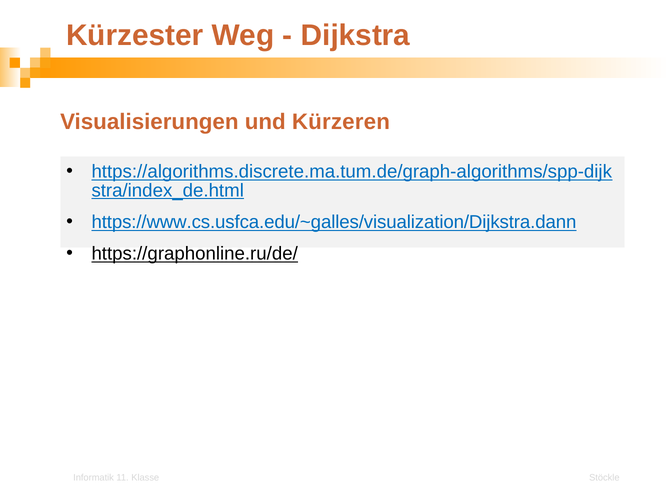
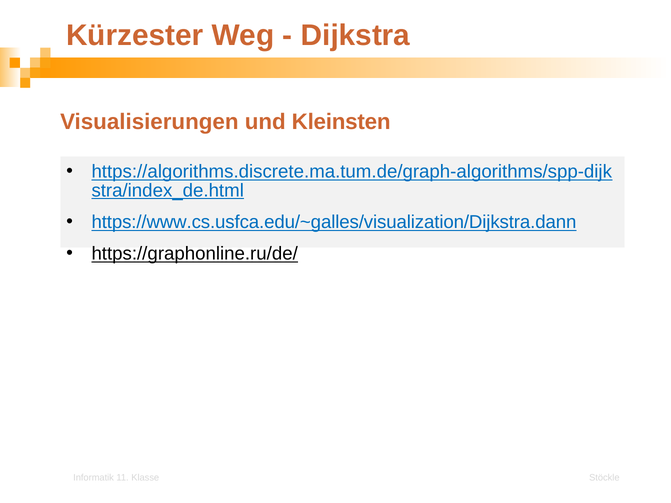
Kürzeren: Kürzeren -> Kleinsten
